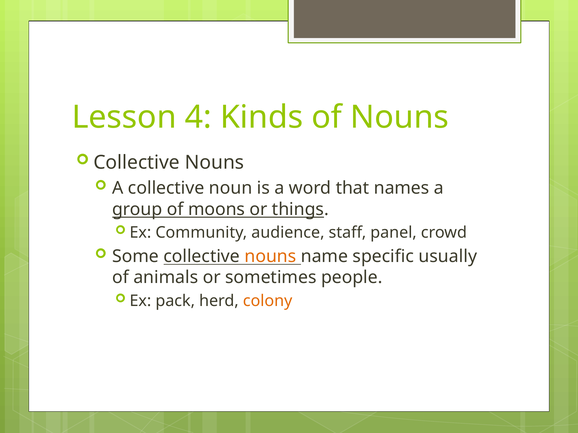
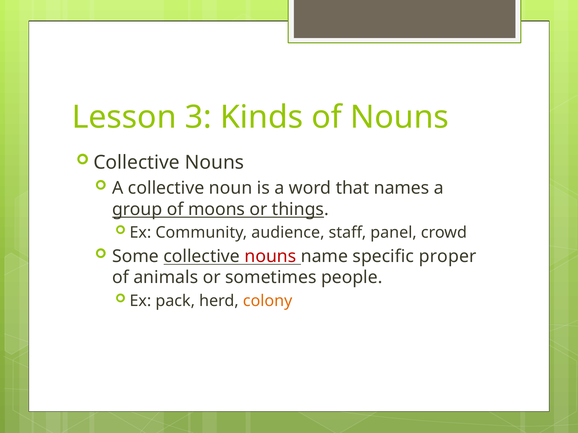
4: 4 -> 3
nouns at (270, 257) colour: orange -> red
usually: usually -> proper
